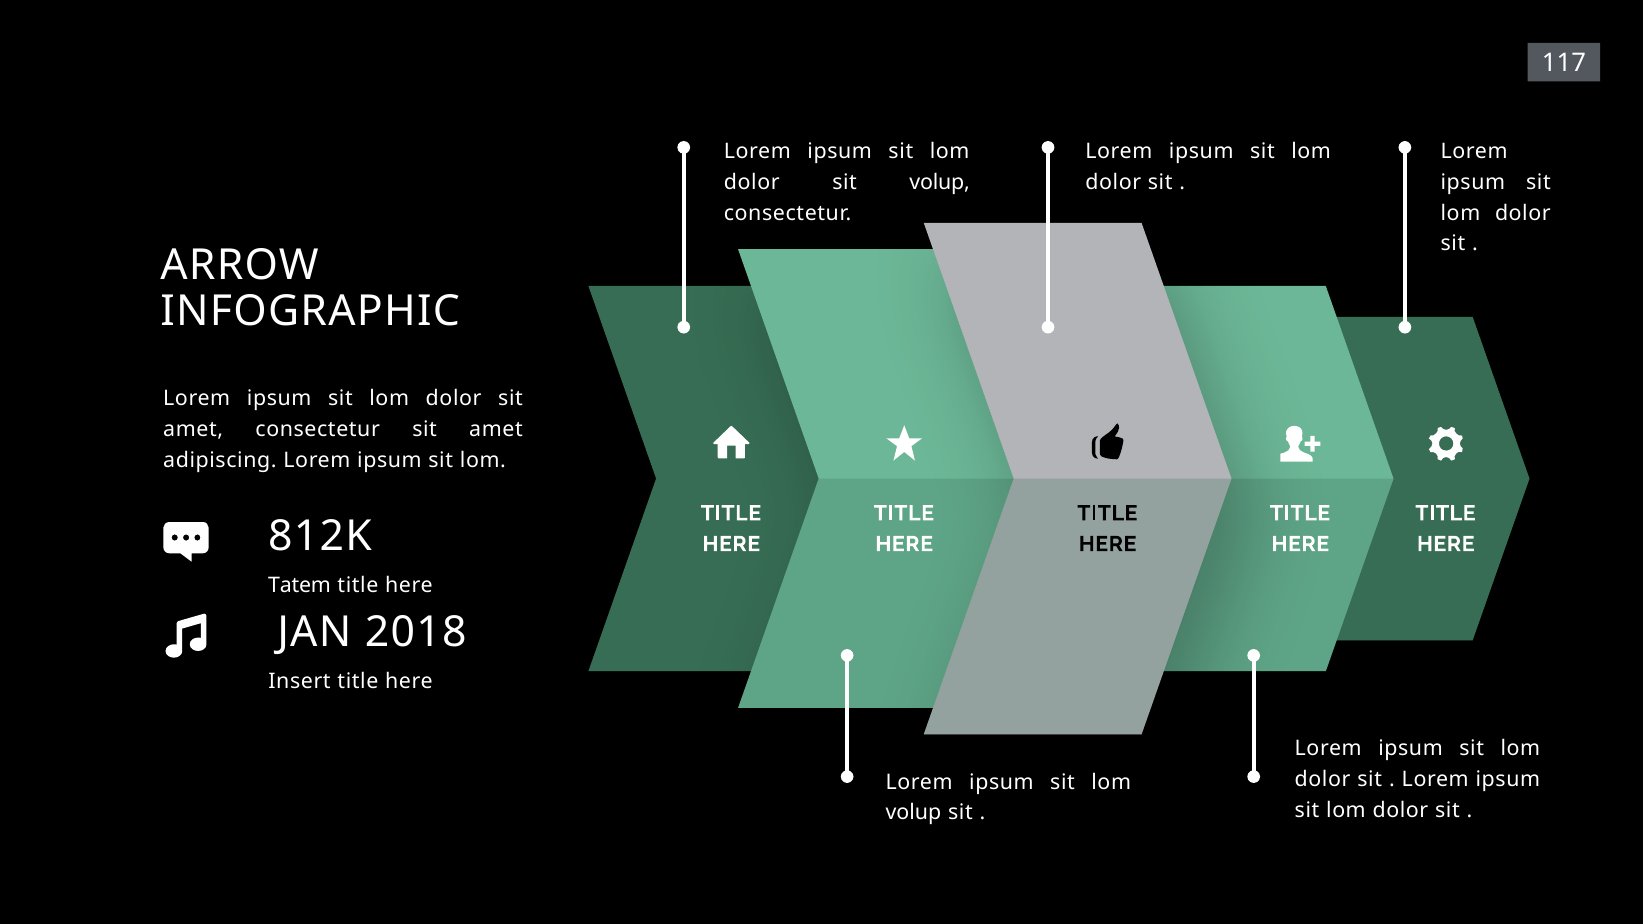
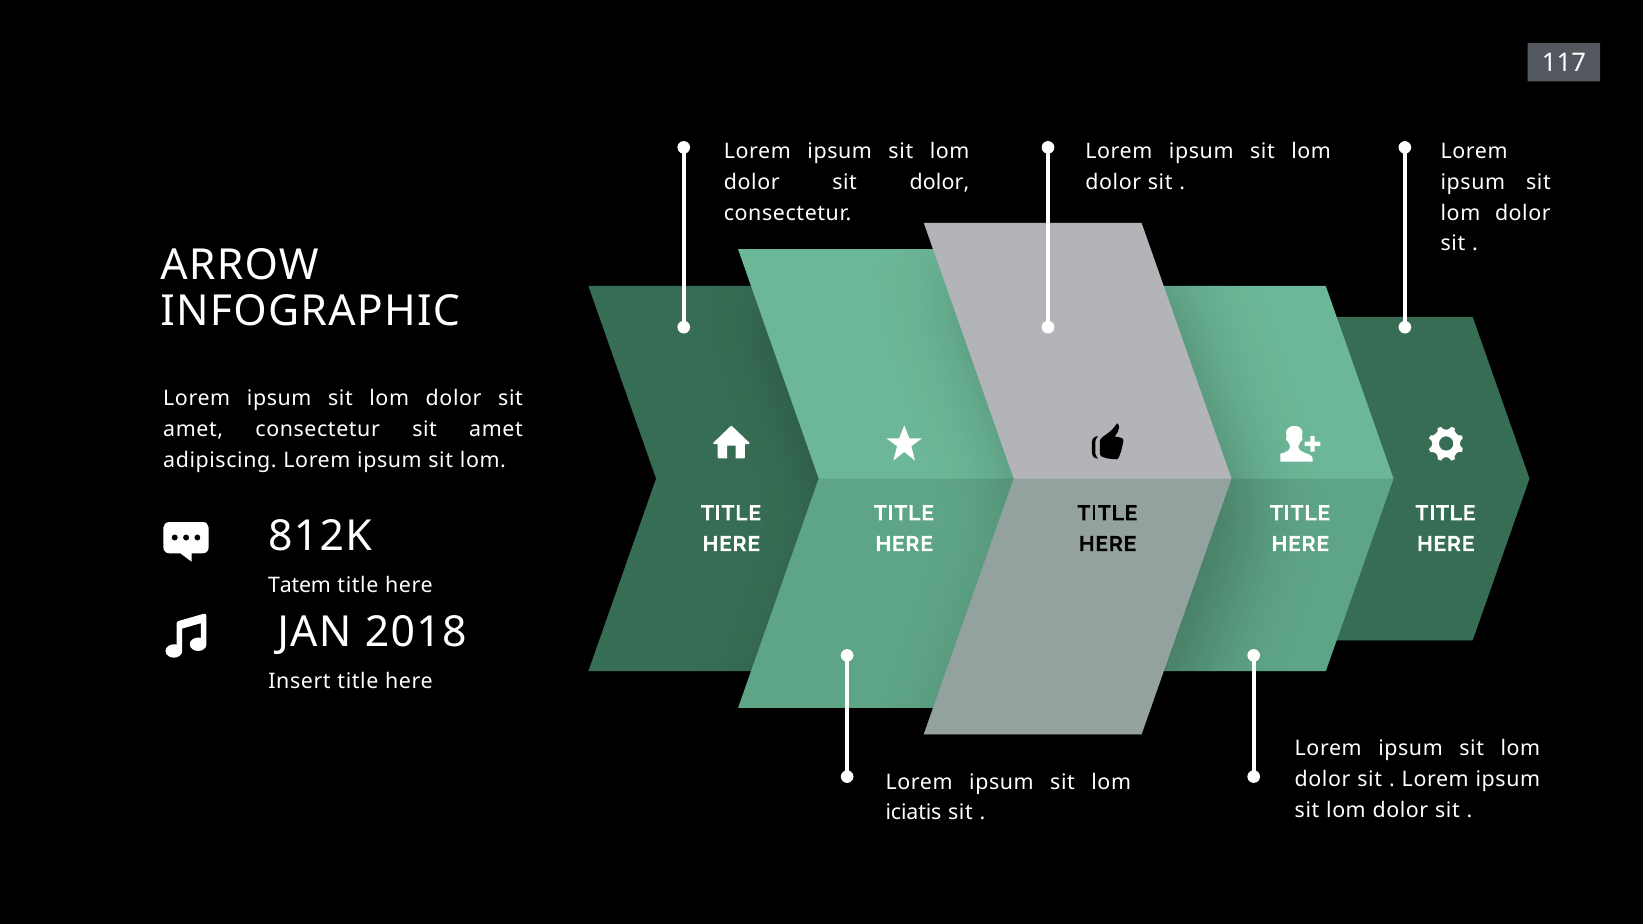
sit volup: volup -> dolor
volup at (913, 813): volup -> iciatis
